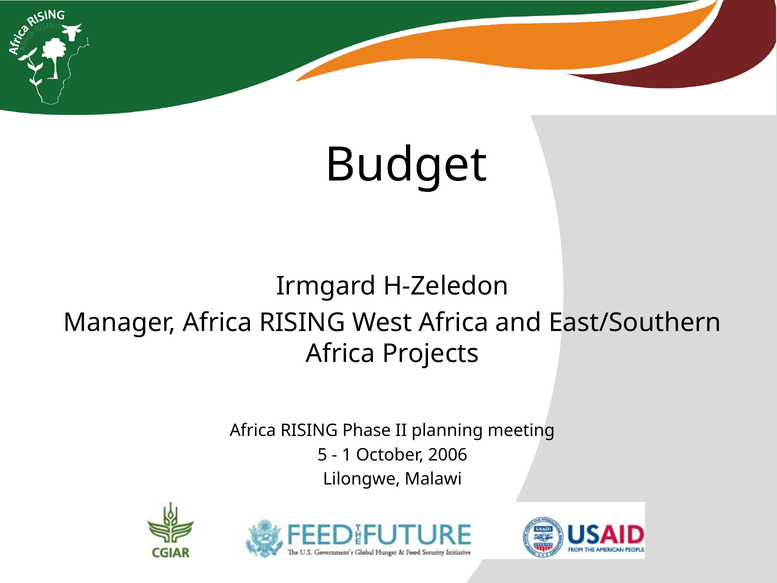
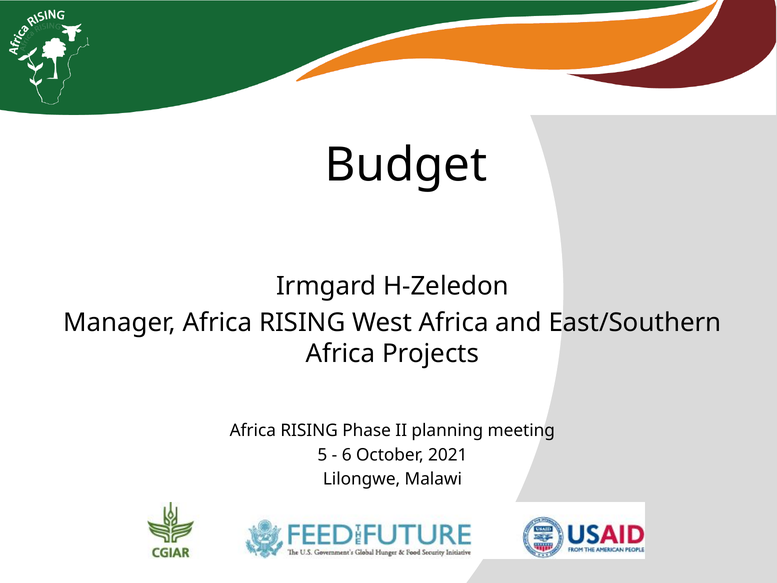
1: 1 -> 6
2006: 2006 -> 2021
